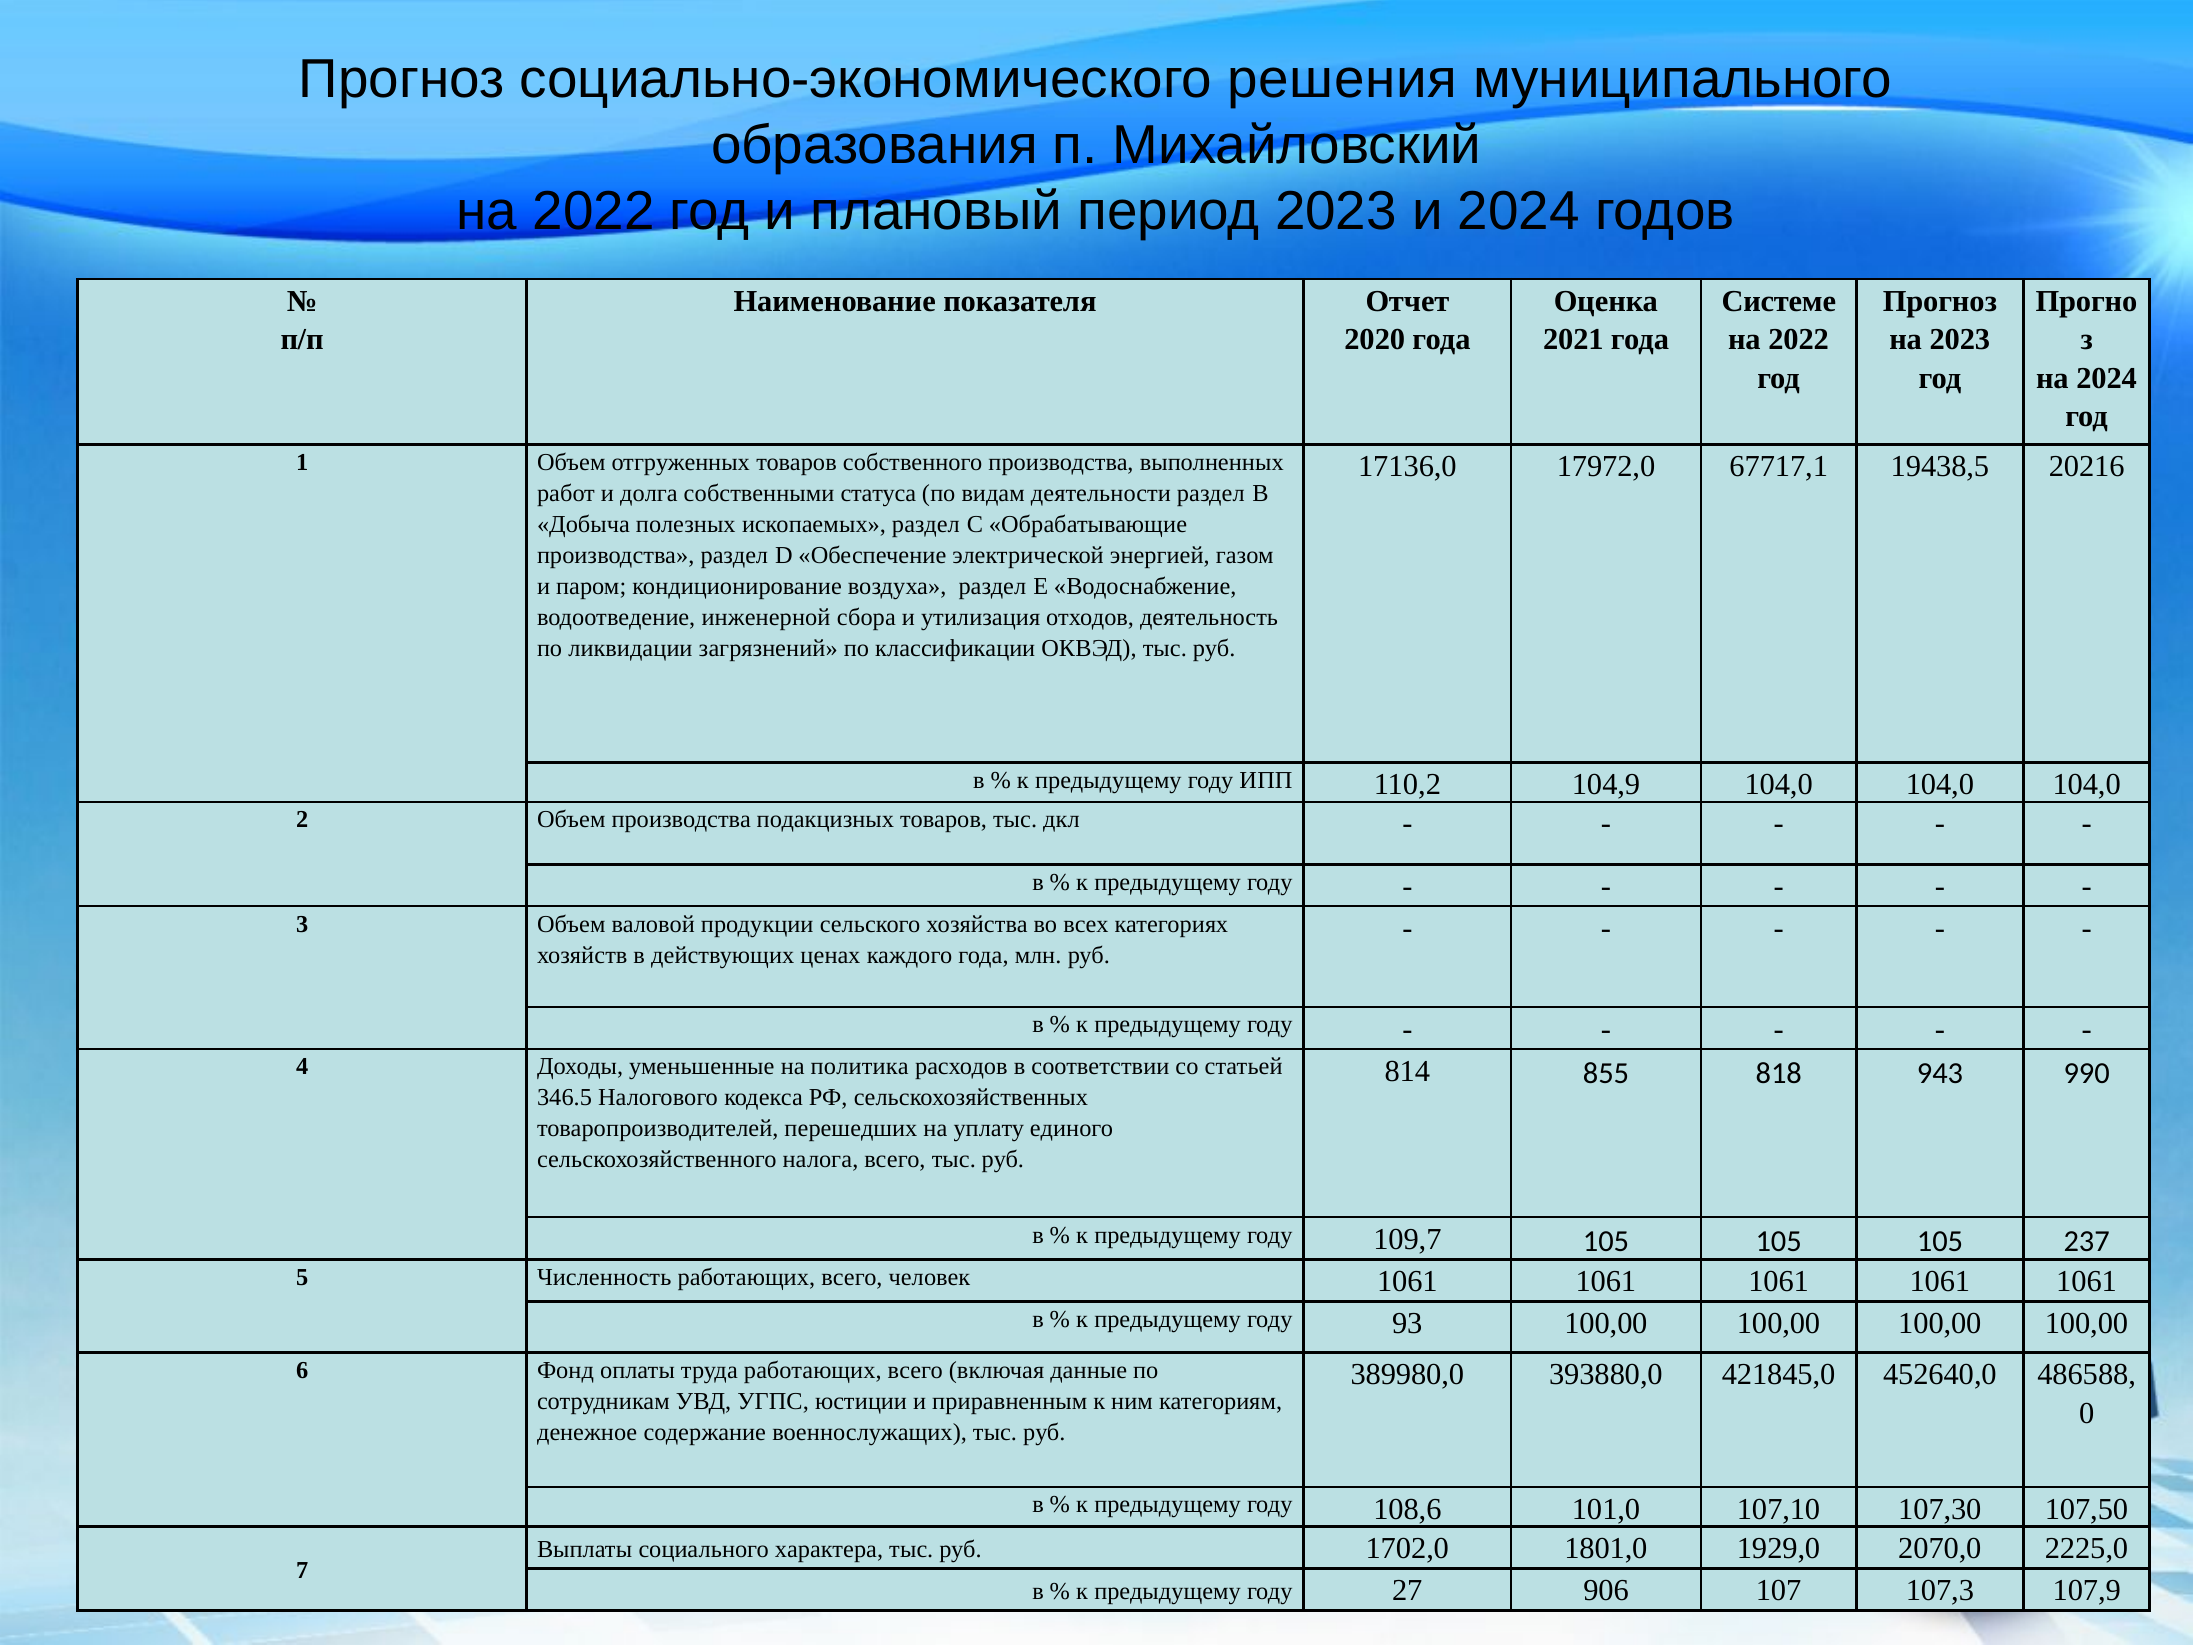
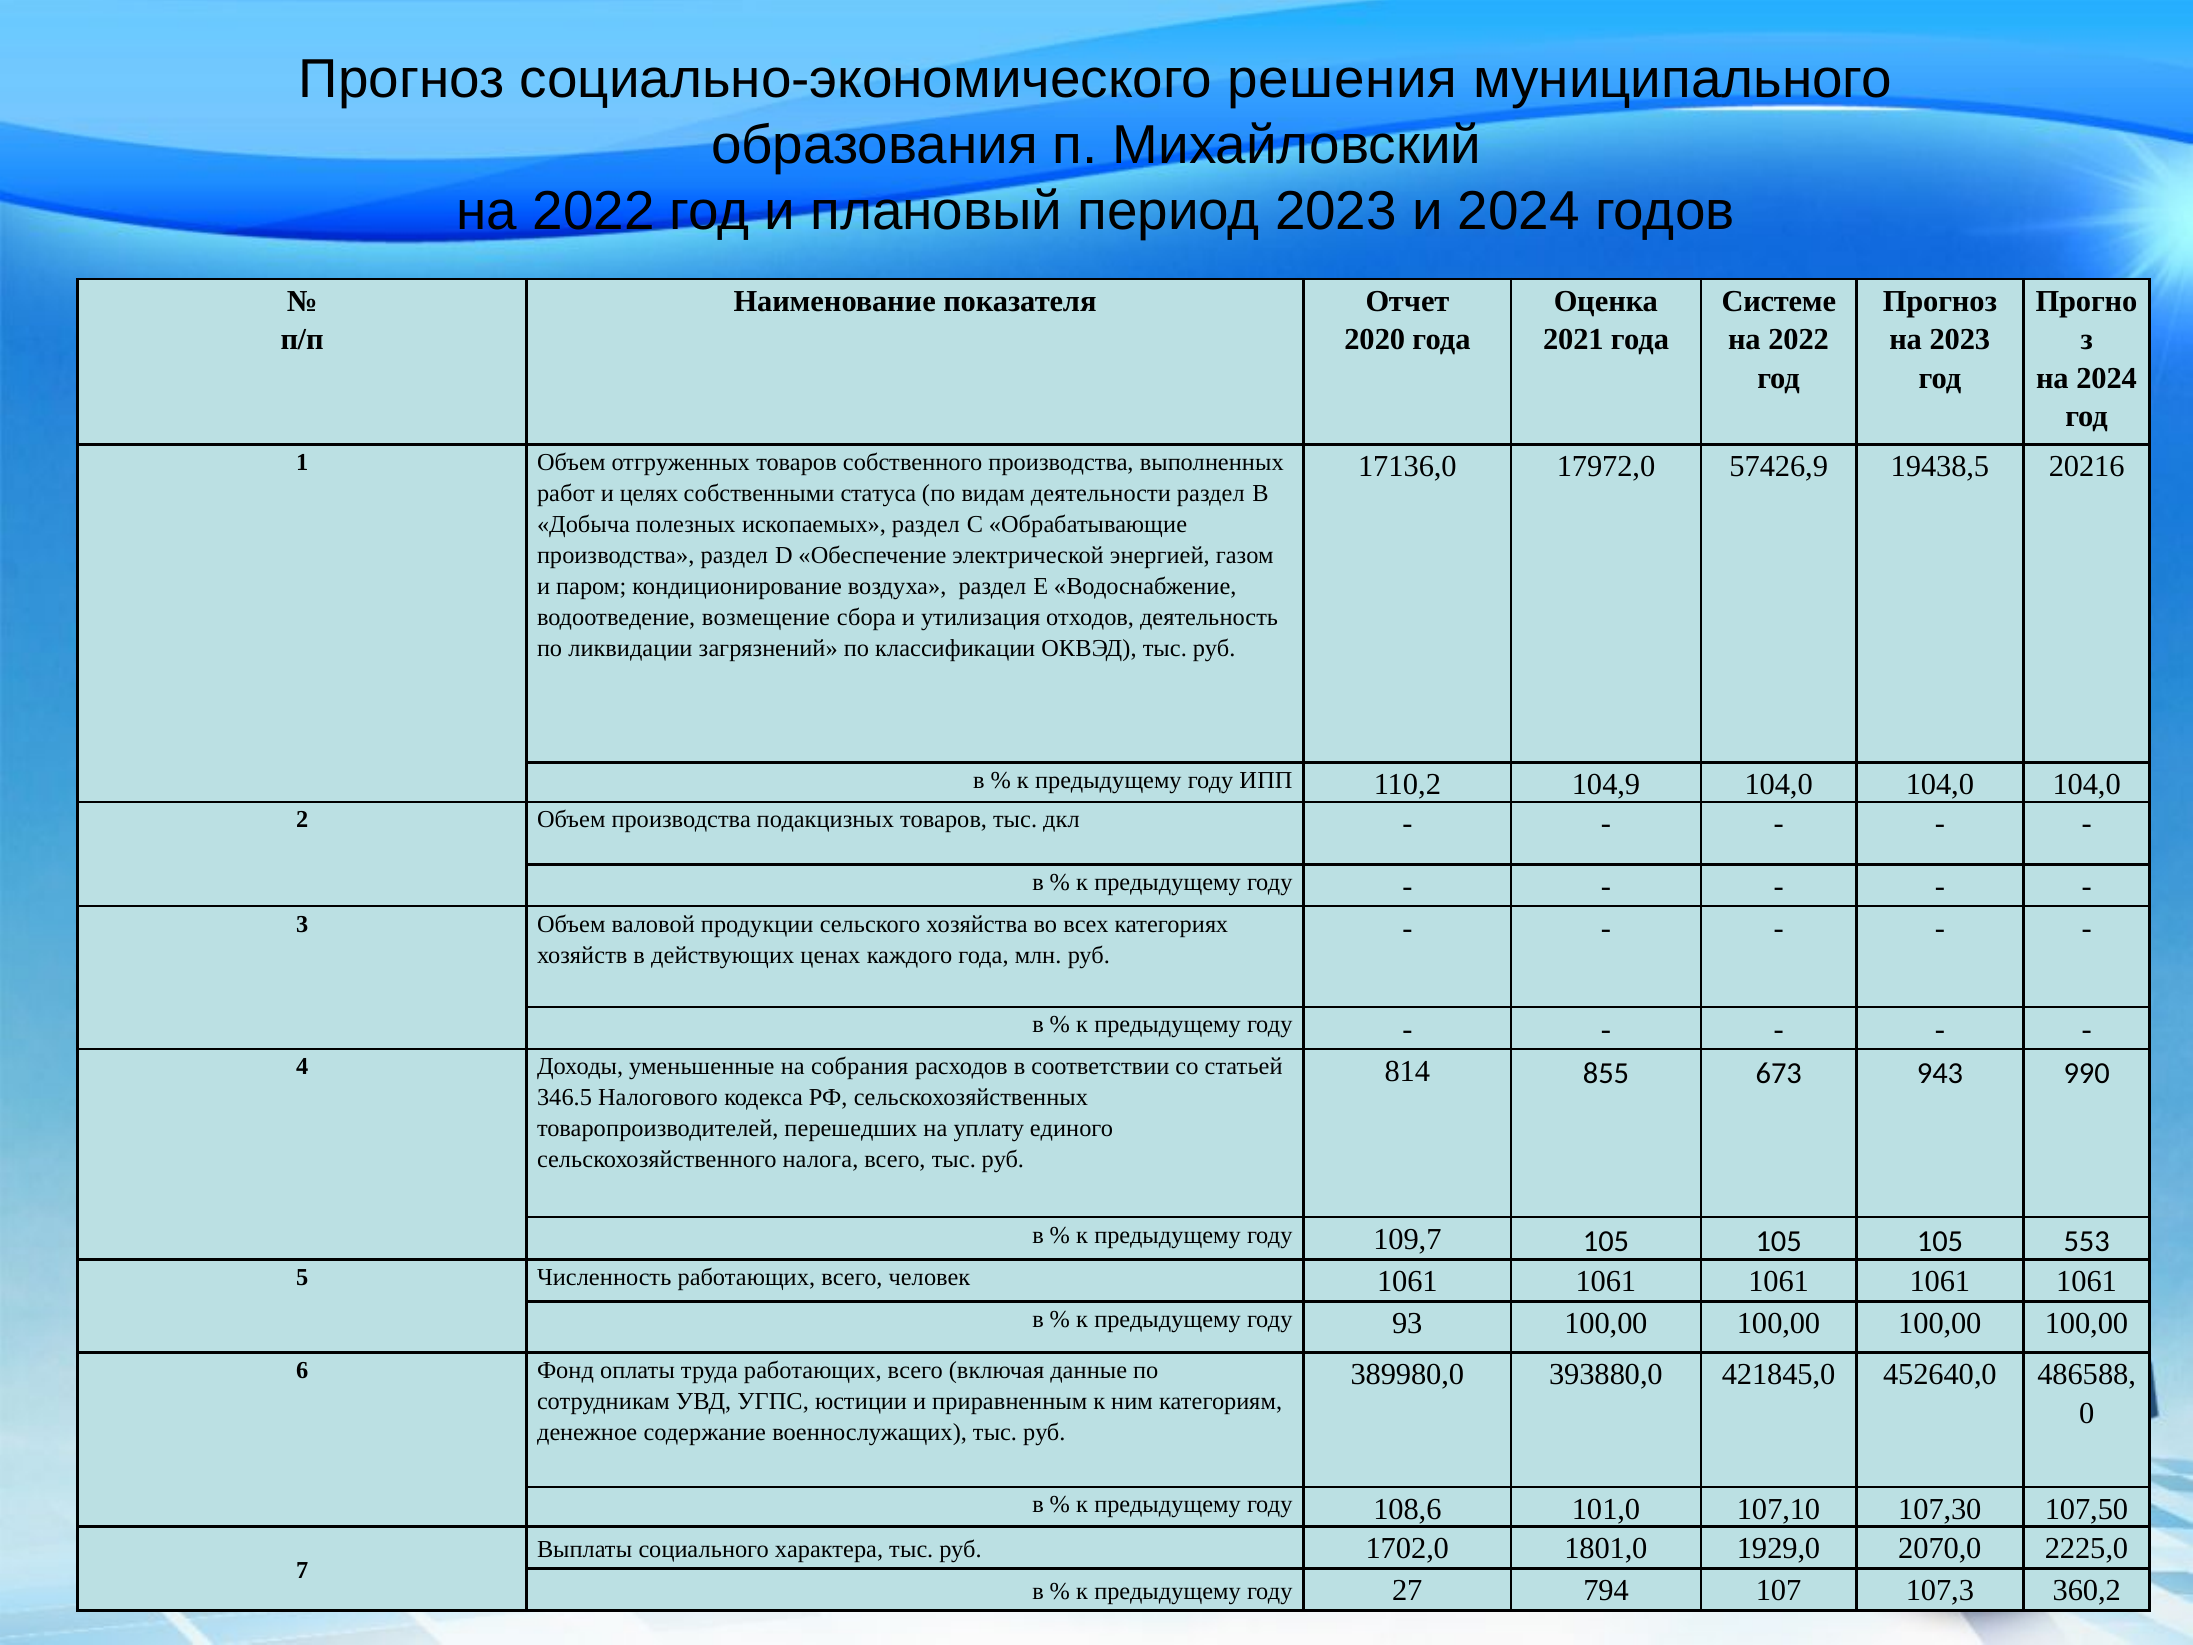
67717,1: 67717,1 -> 57426,9
долга: долга -> целях
инженерной: инженерной -> возмещение
политика: политика -> собрания
818: 818 -> 673
237: 237 -> 553
906: 906 -> 794
107,9: 107,9 -> 360,2
